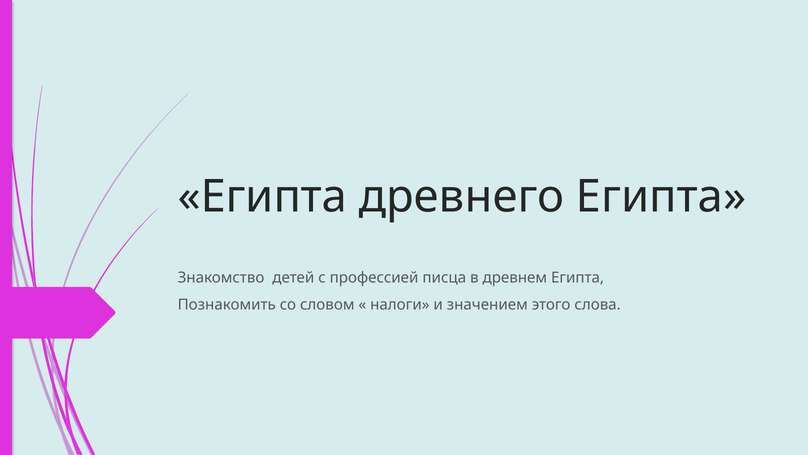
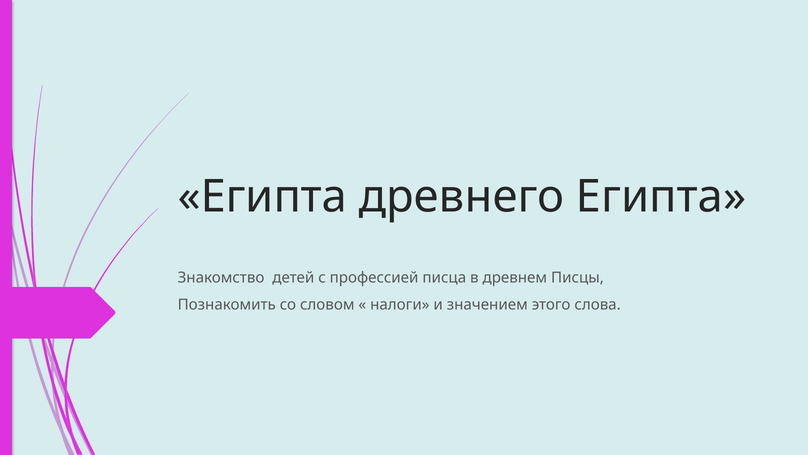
древнем Египта: Египта -> Писцы
